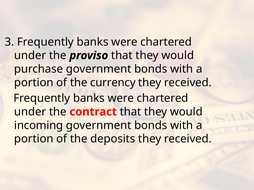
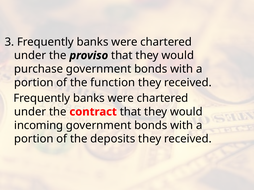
currency: currency -> function
